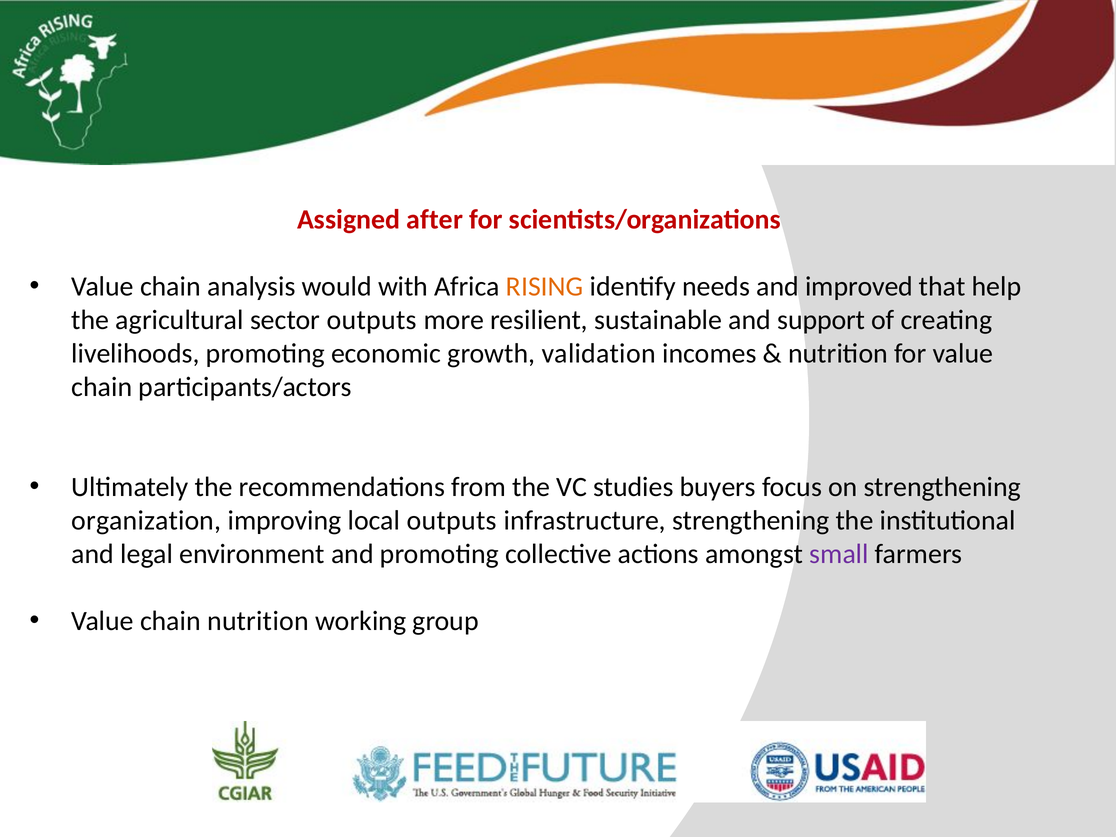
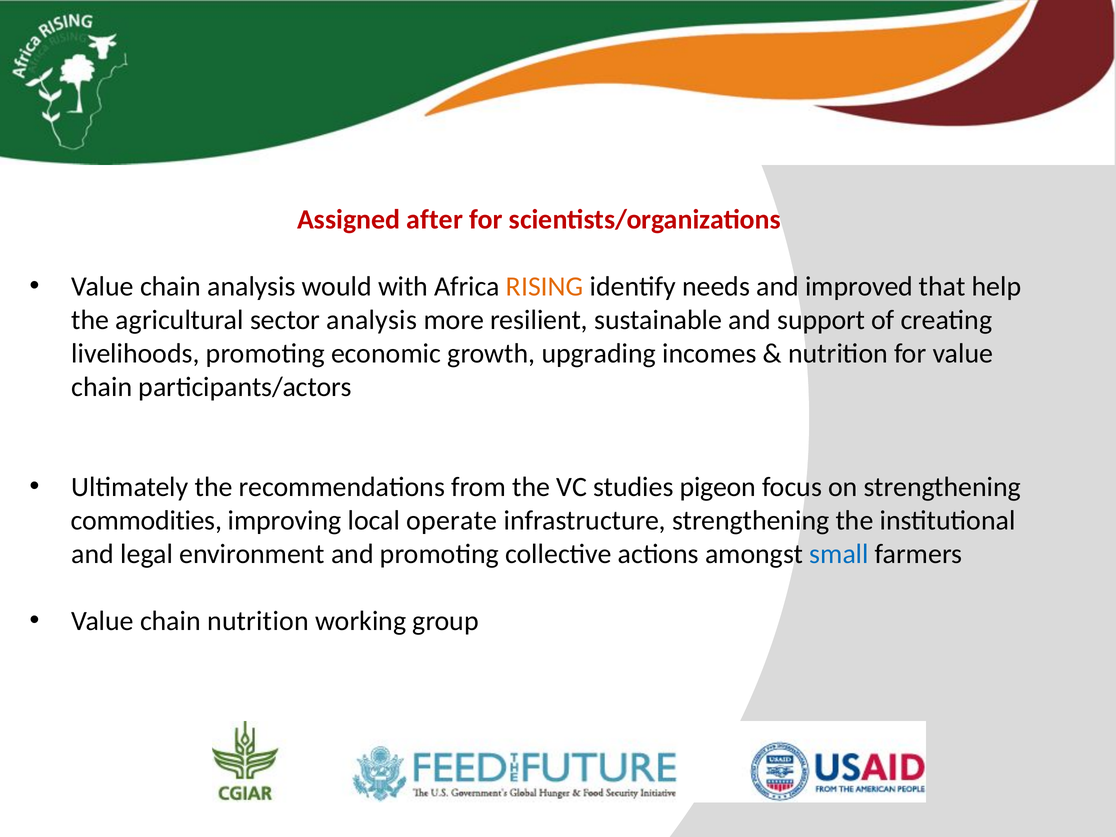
sector outputs: outputs -> analysis
validation: validation -> upgrading
buyers: buyers -> pigeon
organization: organization -> commodities
local outputs: outputs -> operate
small colour: purple -> blue
